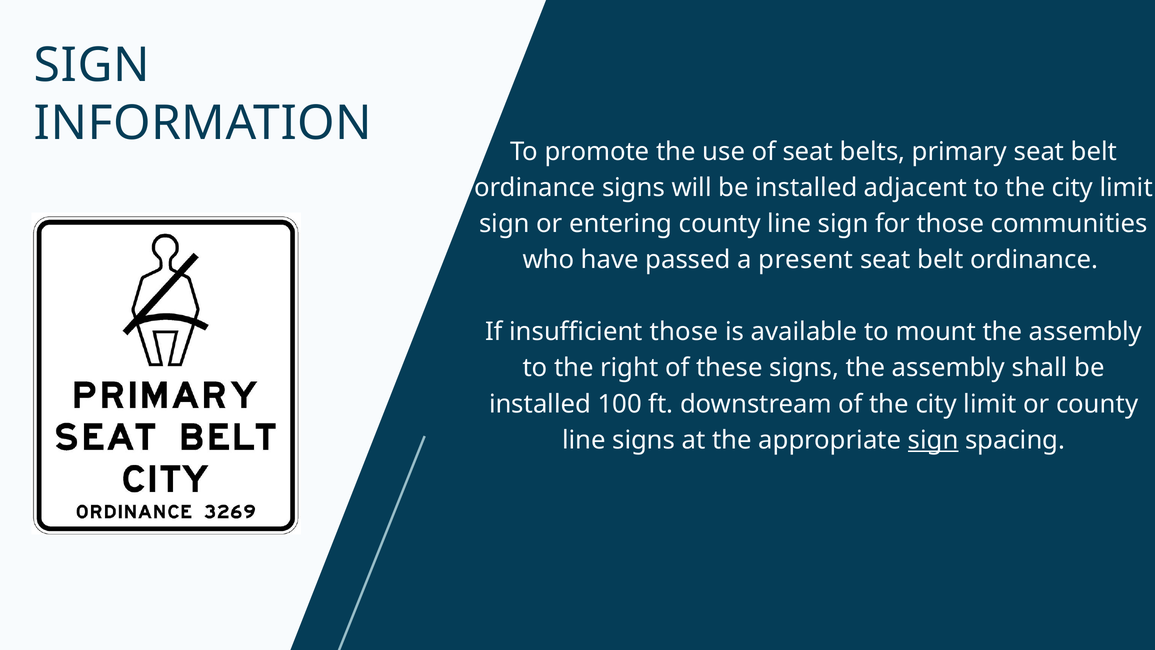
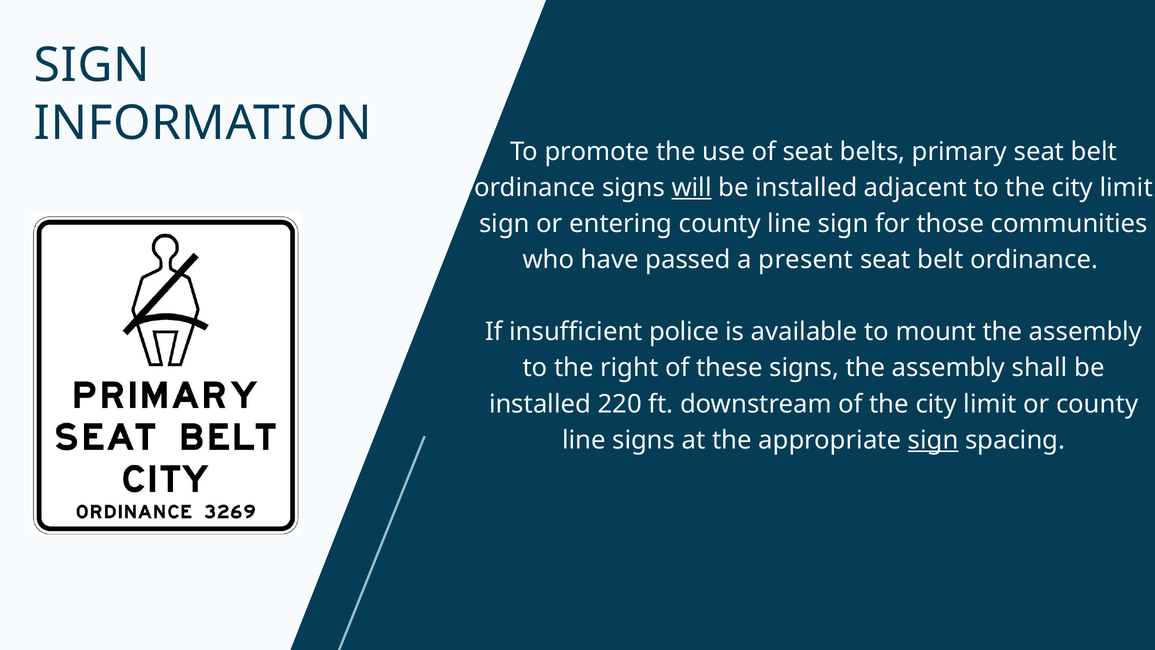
will underline: none -> present
insufficient those: those -> police
100: 100 -> 220
